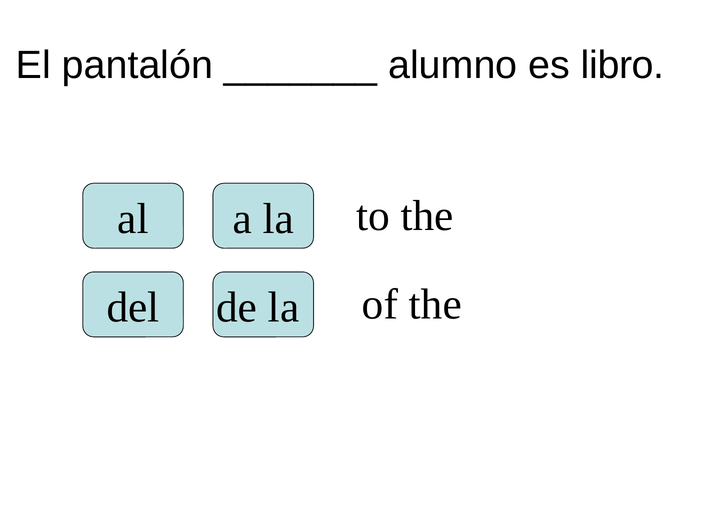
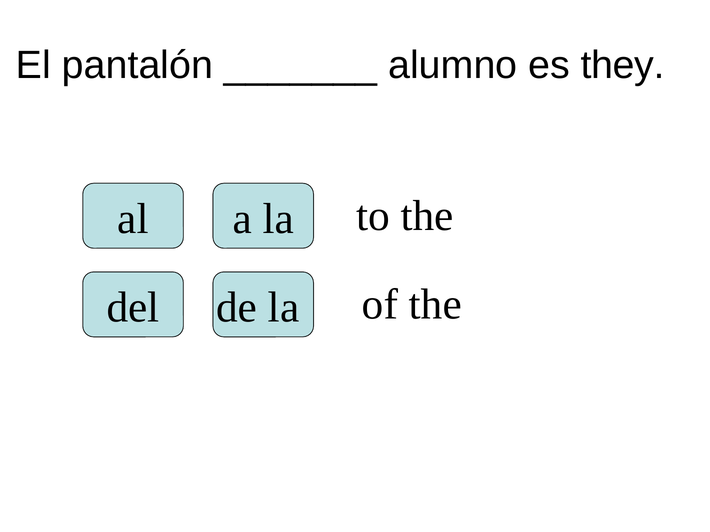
libro: libro -> they
